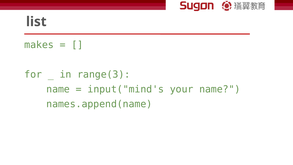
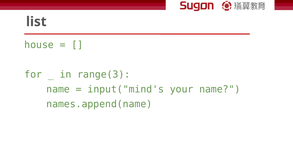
makes: makes -> house
